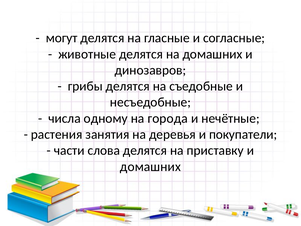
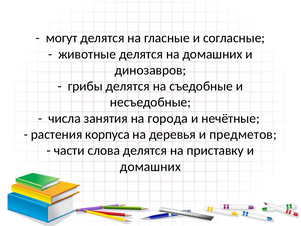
одному: одному -> занятия
занятия: занятия -> корпуса
покупатели: покупатели -> предметов
